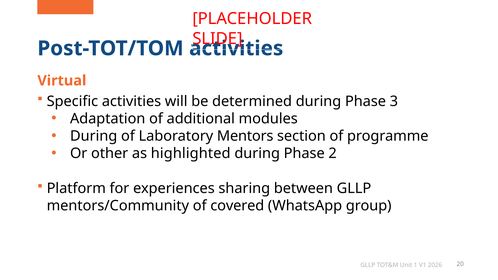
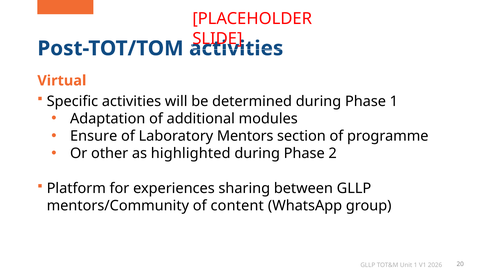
Phase 3: 3 -> 1
During at (94, 136): During -> Ensure
covered: covered -> content
